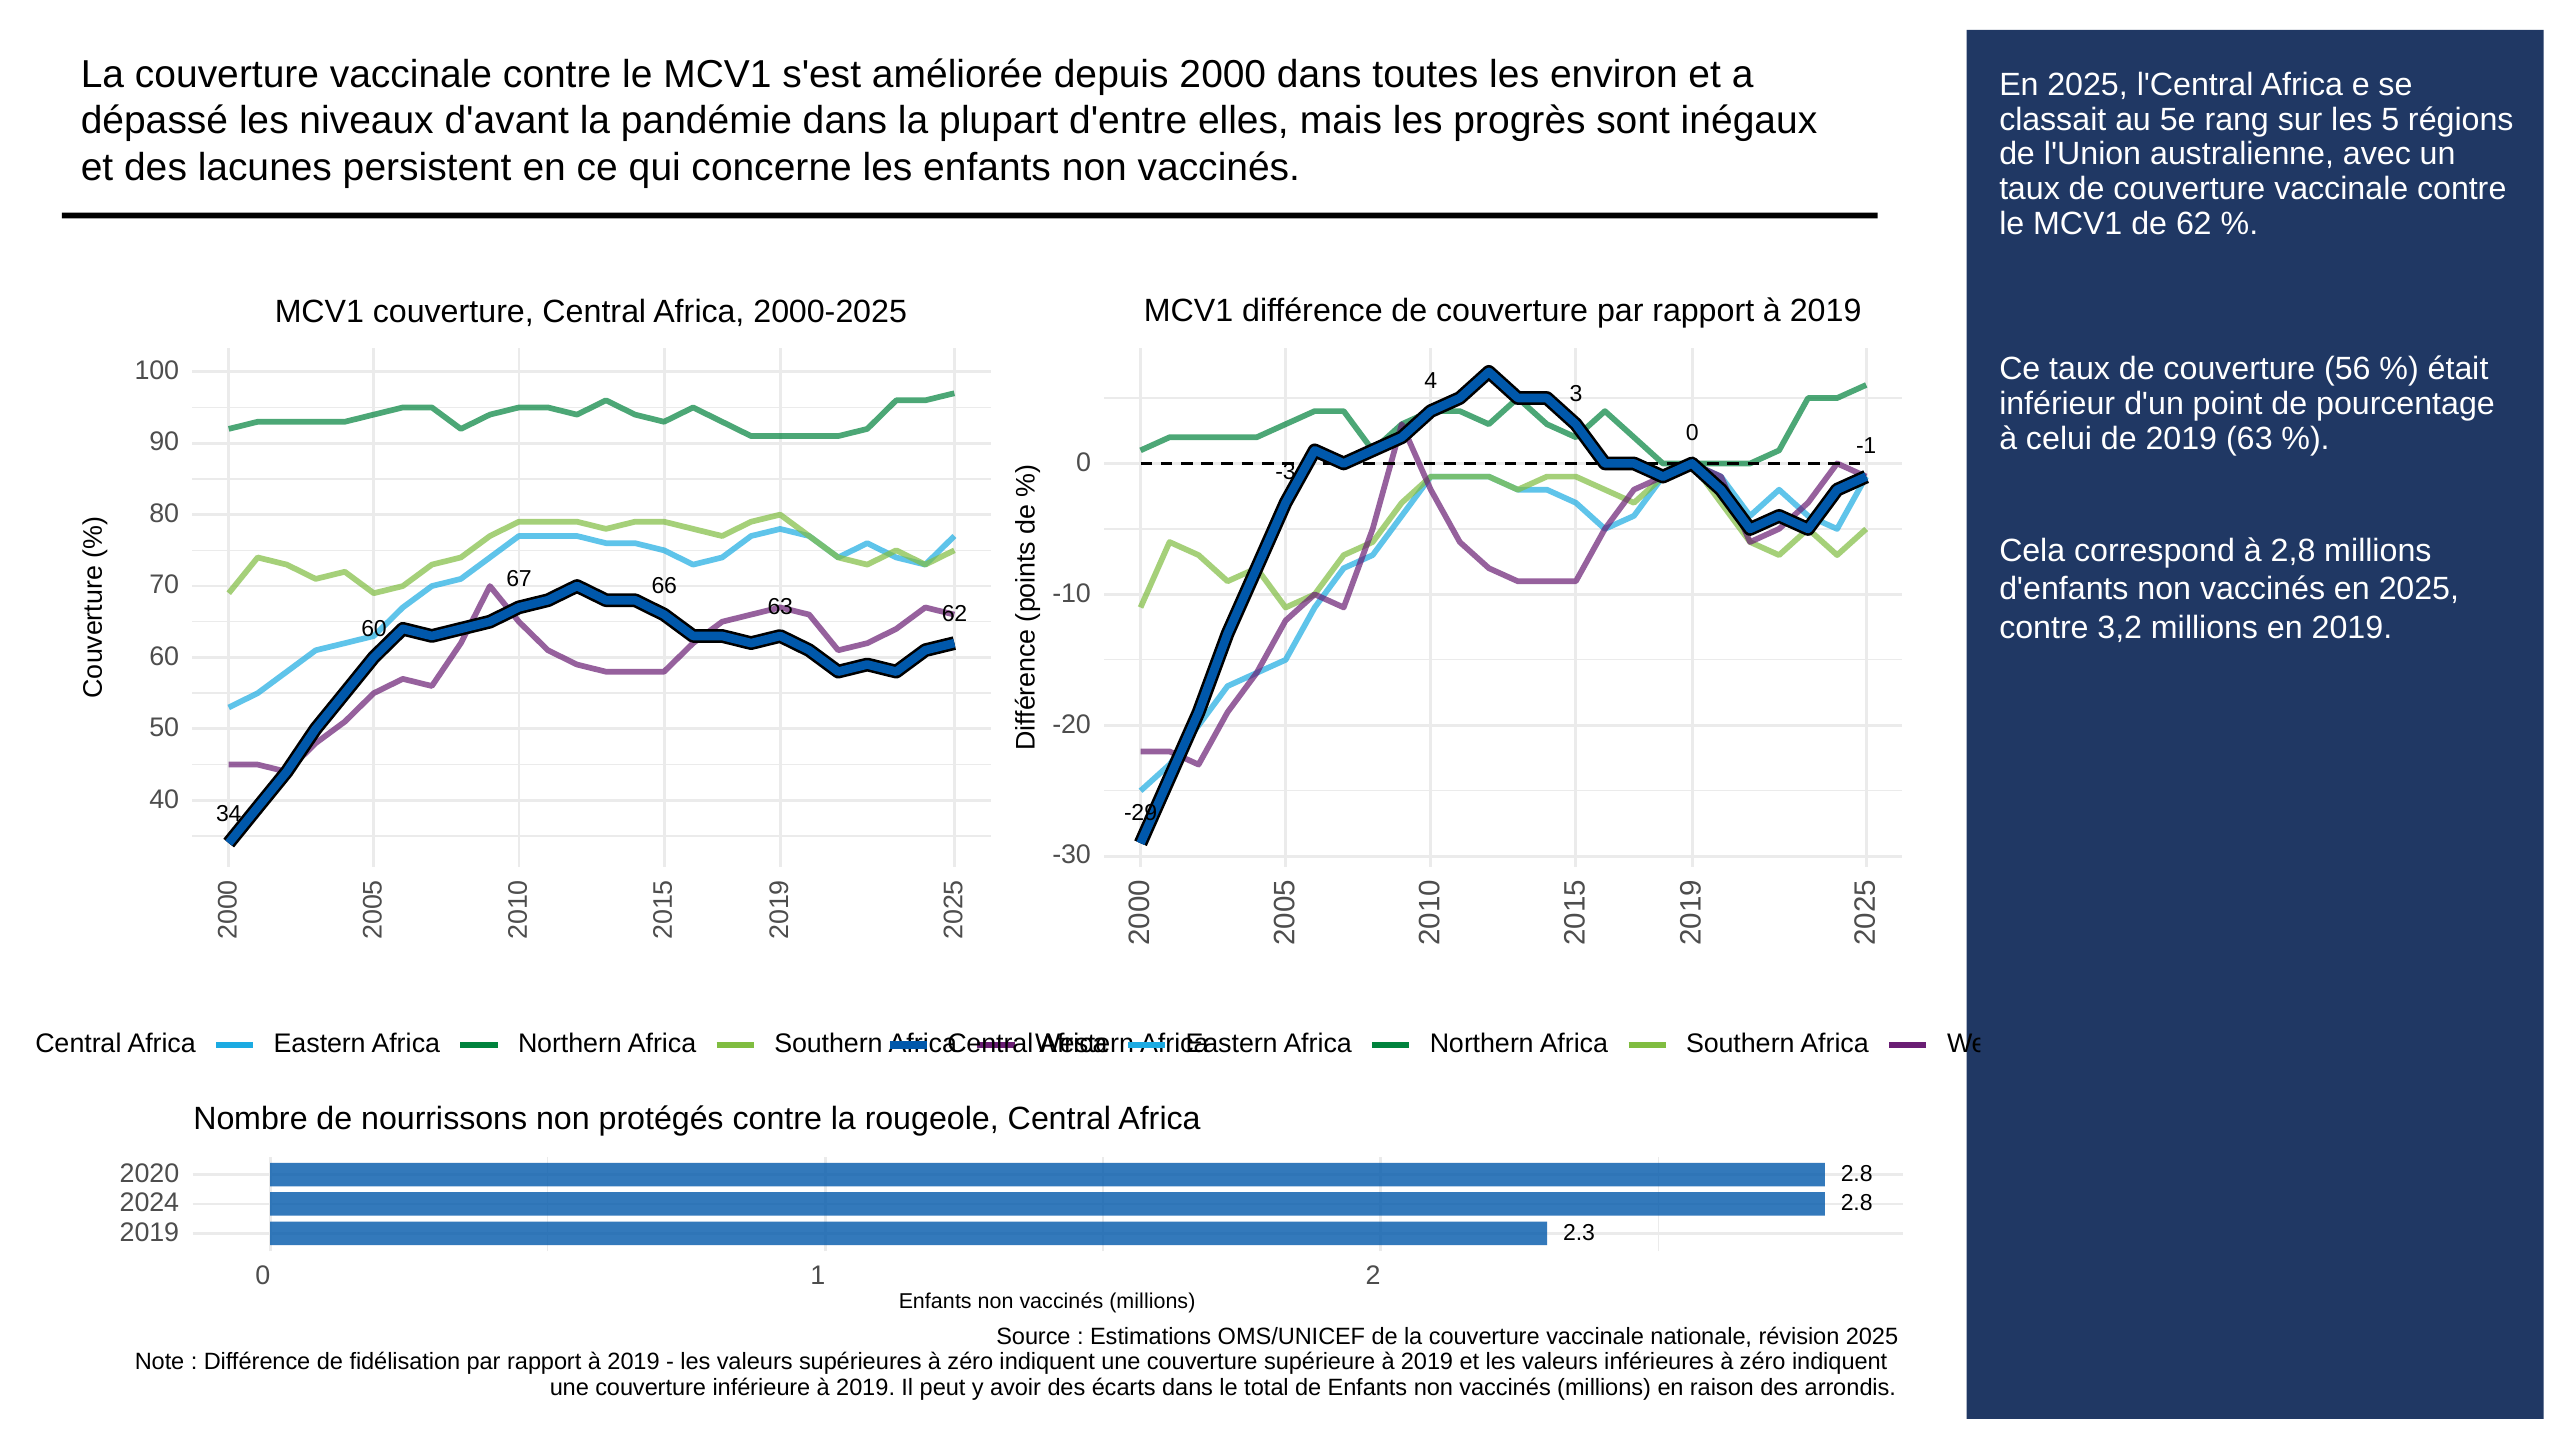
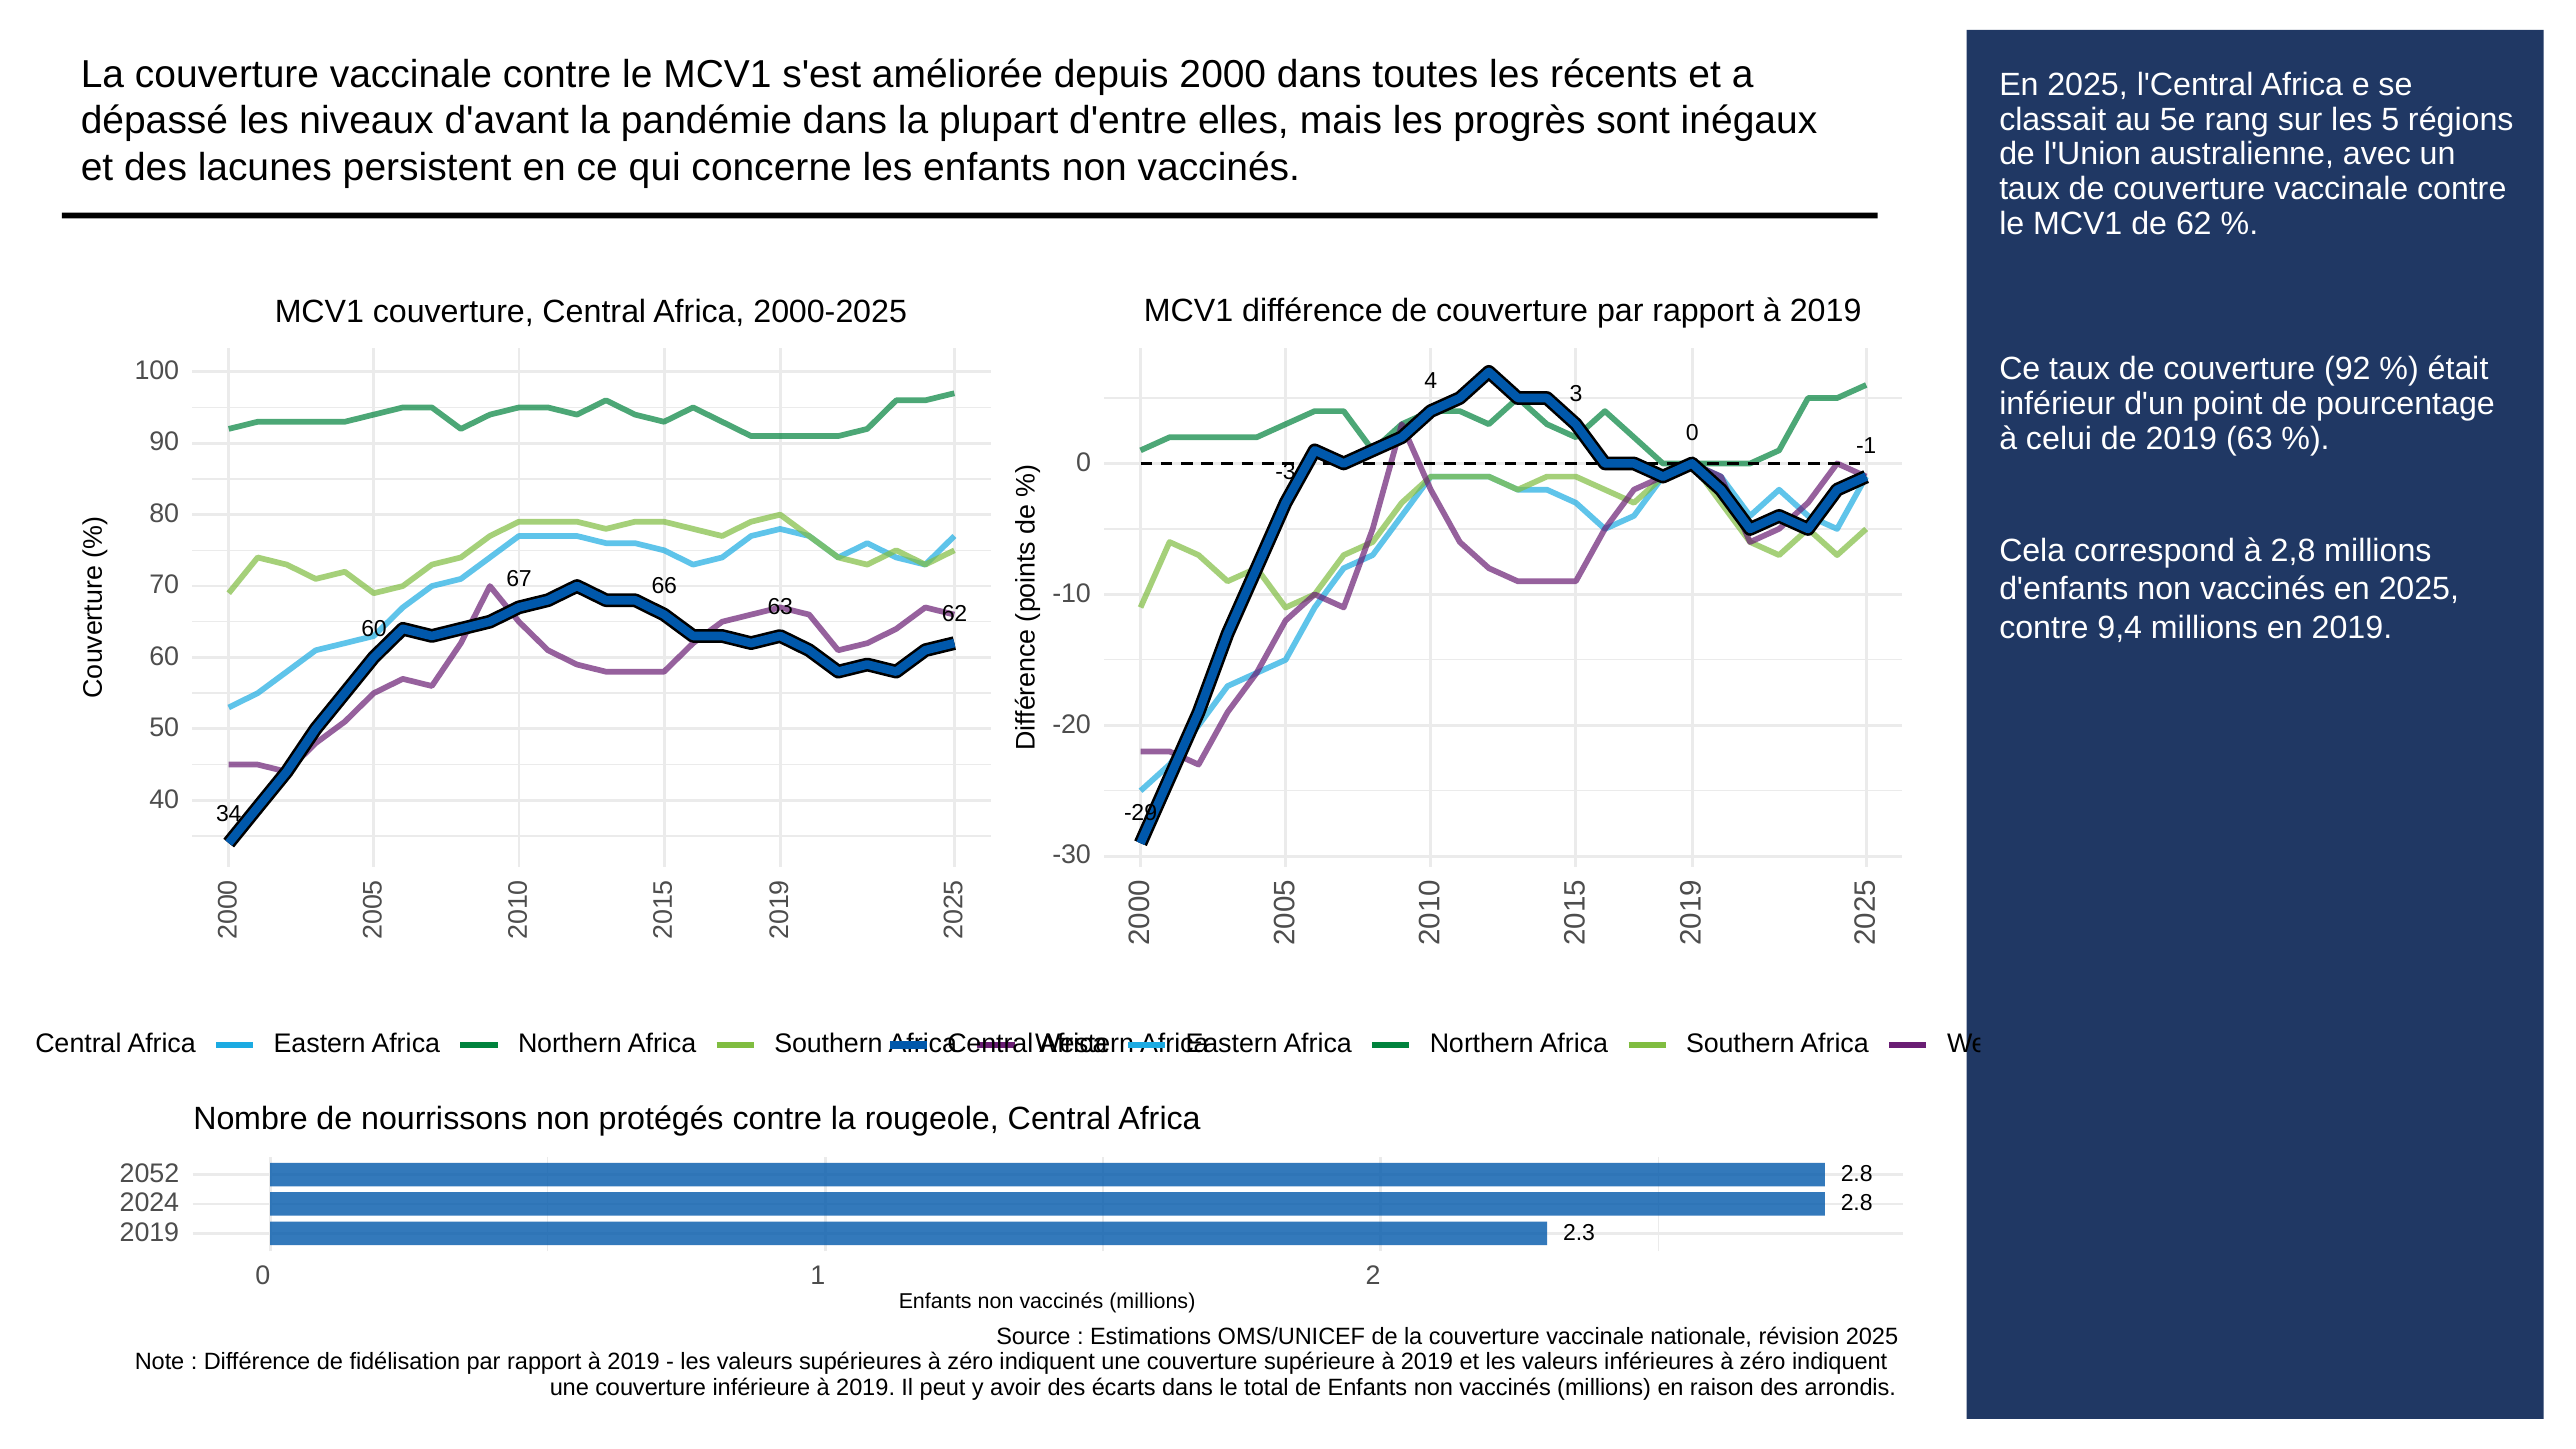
environ: environ -> récents
56: 56 -> 92
3,2: 3,2 -> 9,4
2020: 2020 -> 2052
